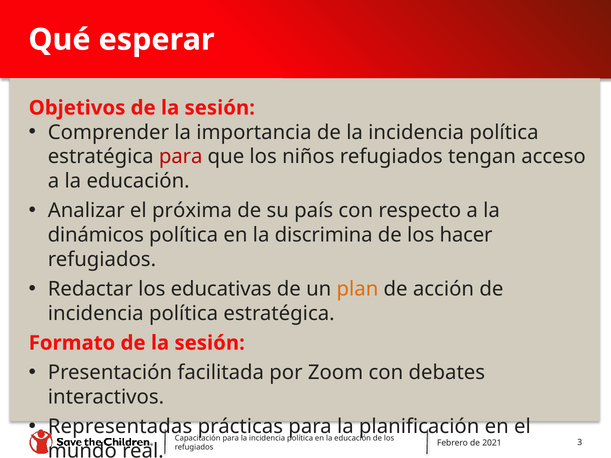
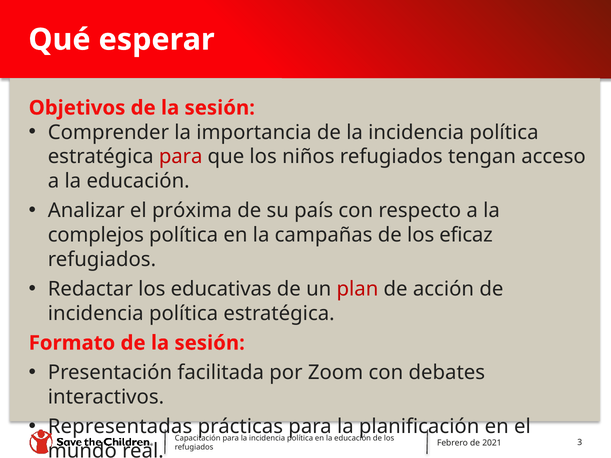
dinámicos: dinámicos -> complejos
discrimina: discrimina -> campañas
hacer: hacer -> eficaz
plan colour: orange -> red
